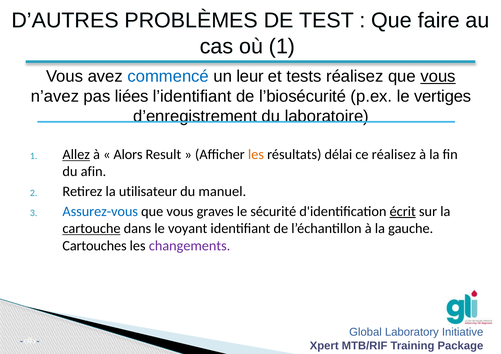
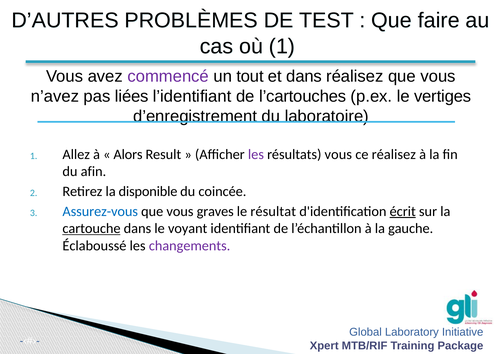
commencé colour: blue -> purple
leur: leur -> tout
et tests: tests -> dans
vous at (438, 76) underline: present -> none
l’biosécurité: l’biosécurité -> l’cartouches
Allez underline: present -> none
les at (256, 154) colour: orange -> purple
résultats délai: délai -> vous
utilisateur: utilisateur -> disponible
manuel: manuel -> coincée
sécurité: sécurité -> résultat
Cartouches: Cartouches -> Éclaboussé
